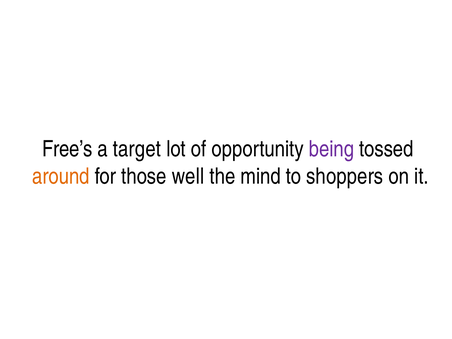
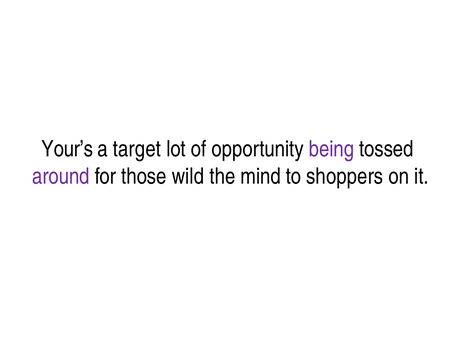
Free’s: Free’s -> Your’s
around colour: orange -> purple
well: well -> wild
